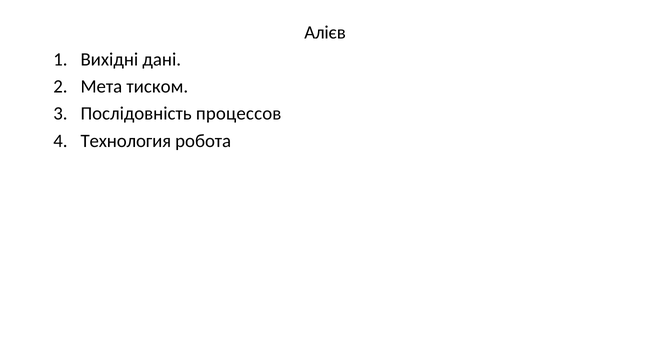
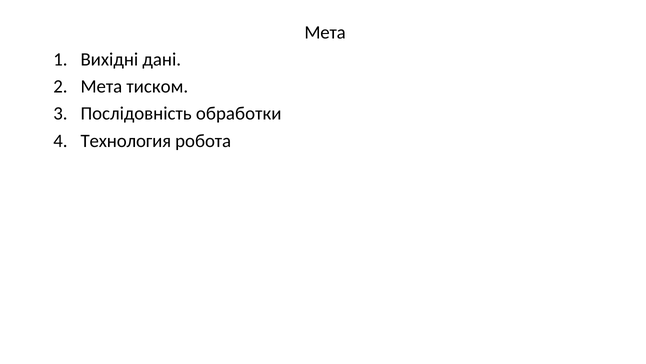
Алієв at (325, 32): Алієв -> Мета
процессов: процессов -> обработки
